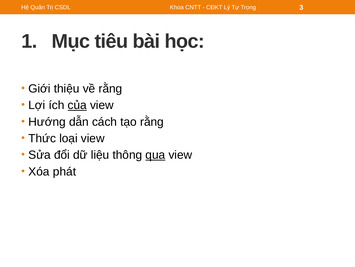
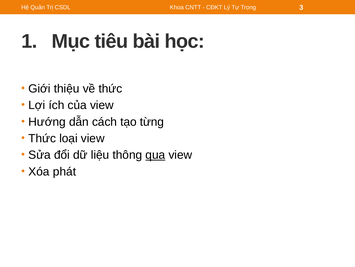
về rằng: rằng -> thức
của underline: present -> none
tạo rằng: rằng -> từng
